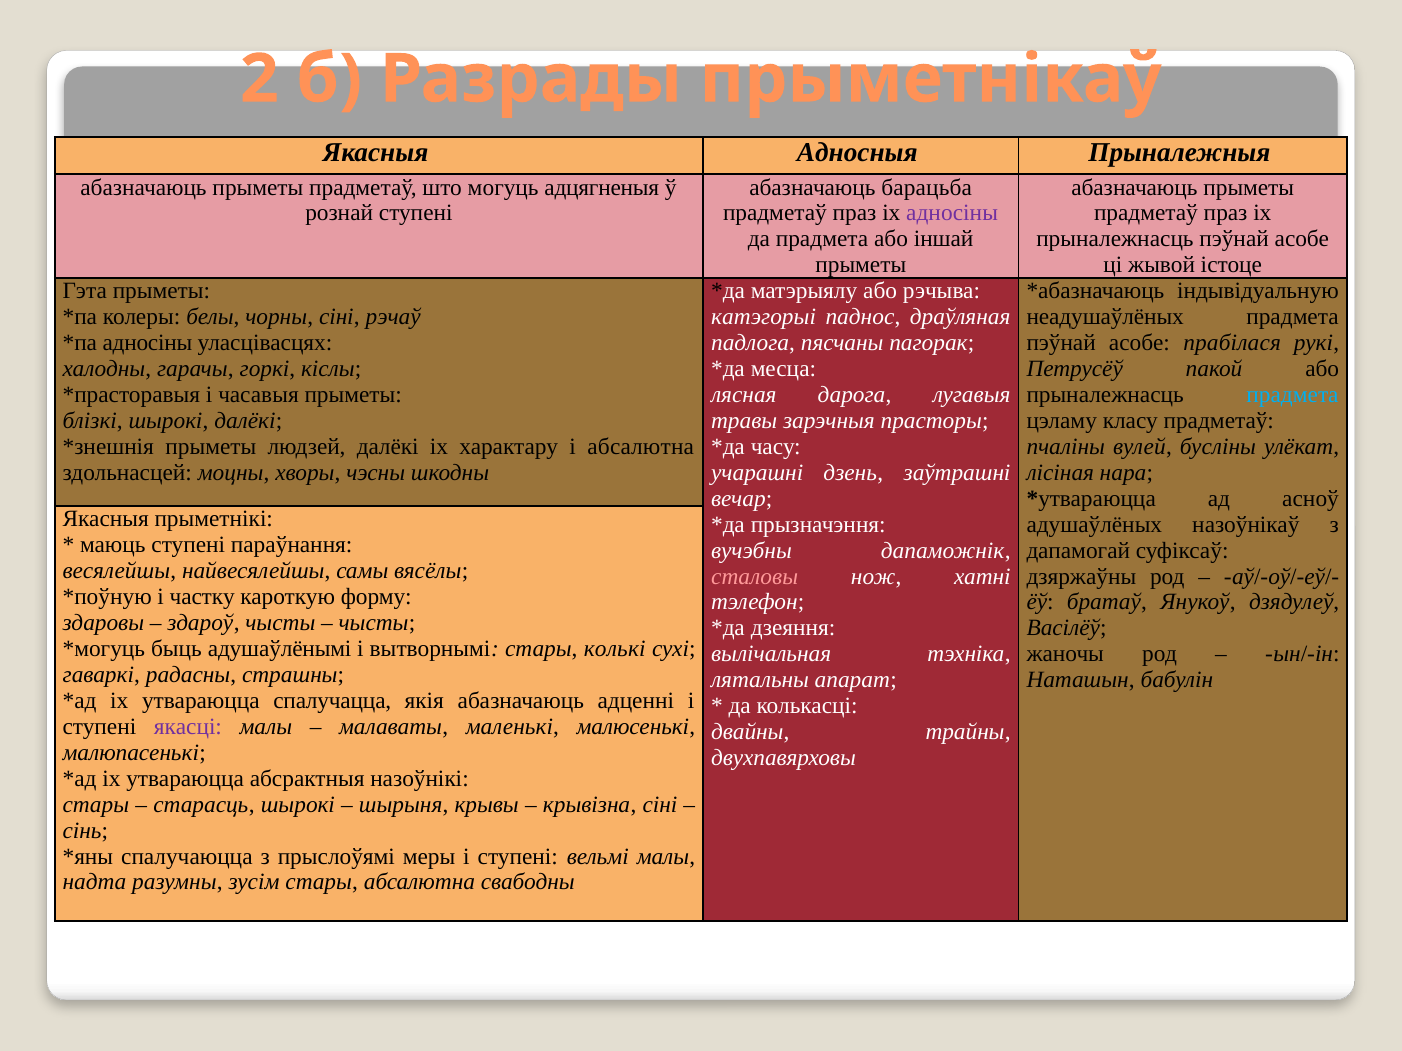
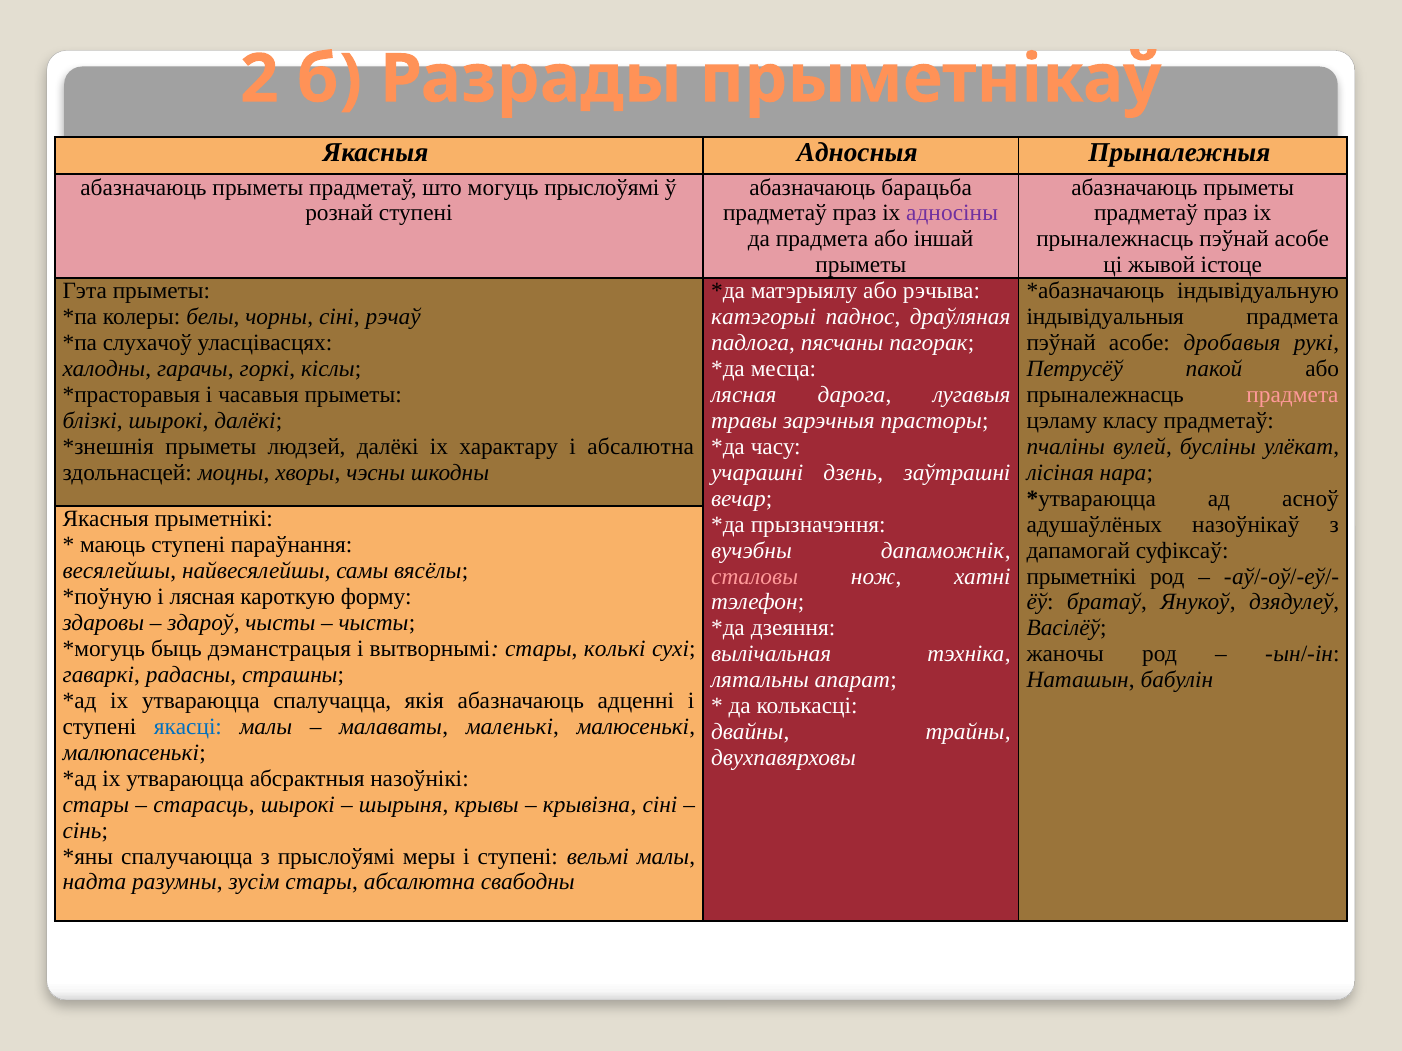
могуць адцягненыя: адцягненыя -> прыслоўямі
неадушаўлёных: неадушаўлёных -> індывідуальныя
адносіны at (147, 343): адносіны -> слухачоў
прабілася: прабілася -> дробавыя
прадмета at (1292, 395) colour: light blue -> pink
дзяржаўны at (1081, 577): дзяржаўны -> прыметнікі
і частку: частку -> лясная
адушаўлёнымі: адушаўлёнымі -> дэманстрацыя
якасці colour: purple -> blue
